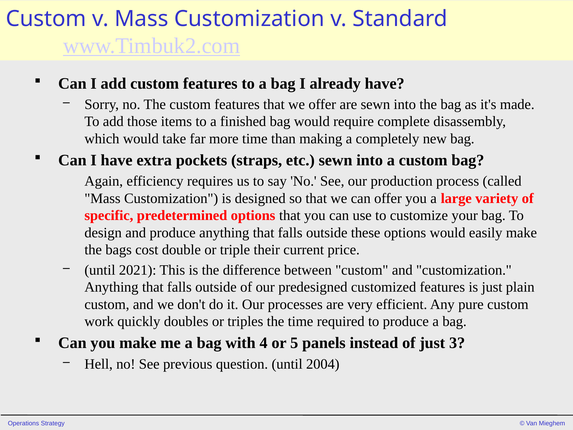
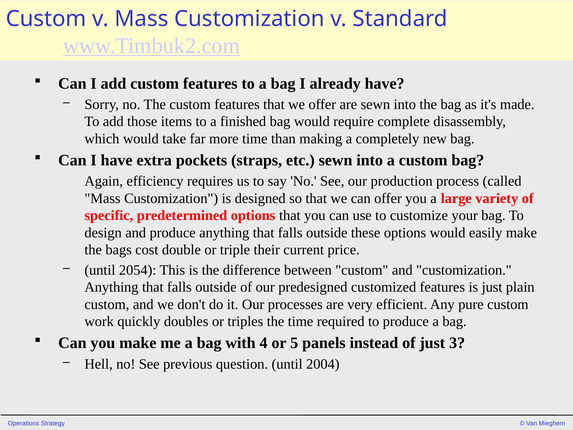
2021: 2021 -> 2054
